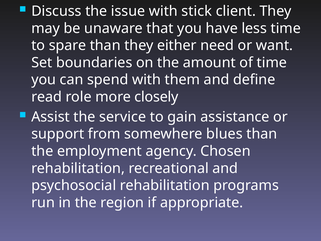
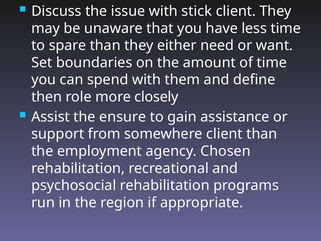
read: read -> then
service: service -> ensure
somewhere blues: blues -> client
